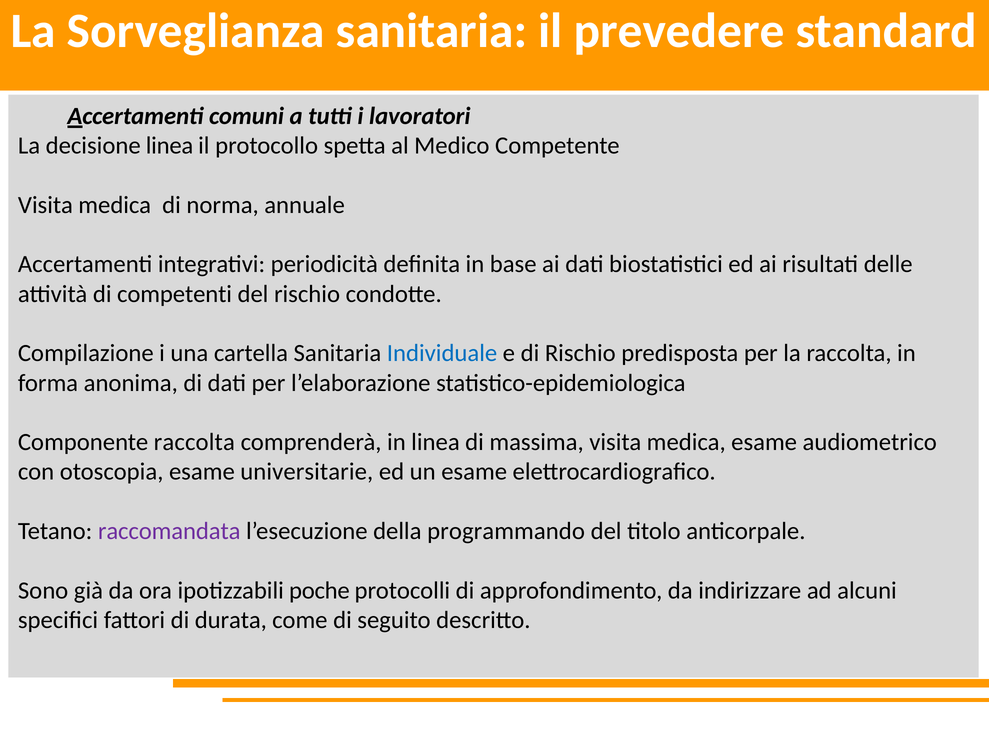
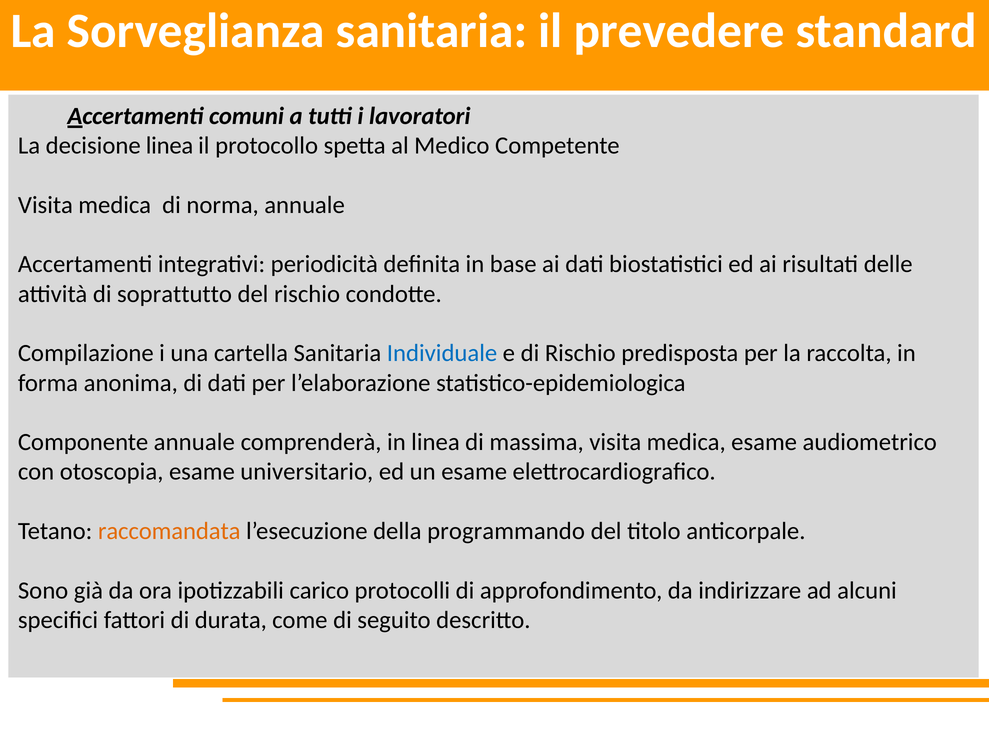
competenti: competenti -> soprattutto
Componente raccolta: raccolta -> annuale
universitarie: universitarie -> universitario
raccomandata colour: purple -> orange
poche: poche -> carico
